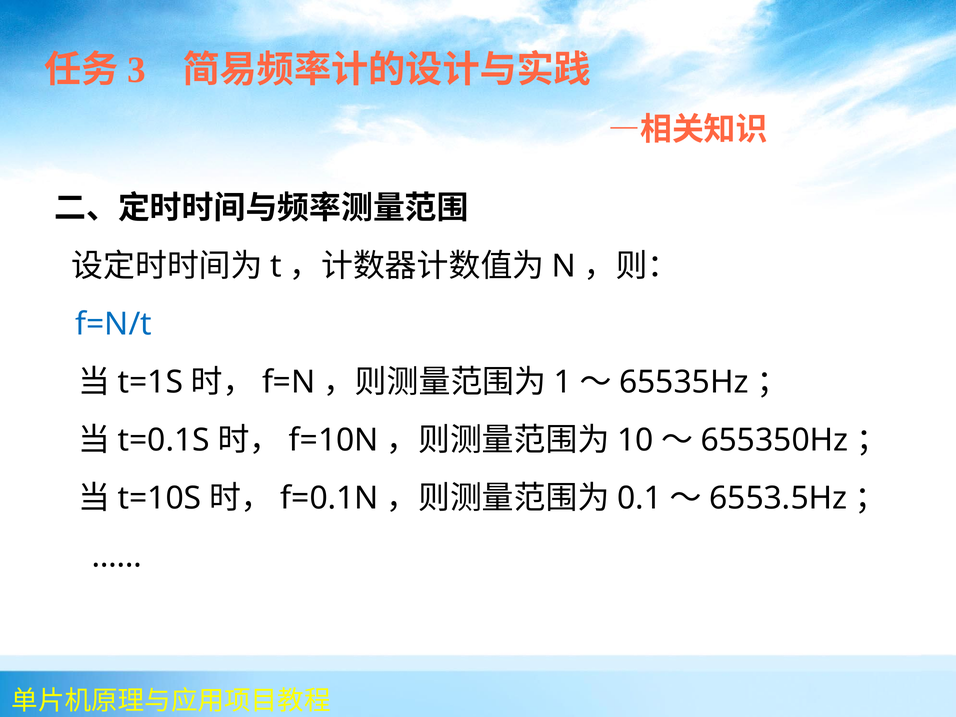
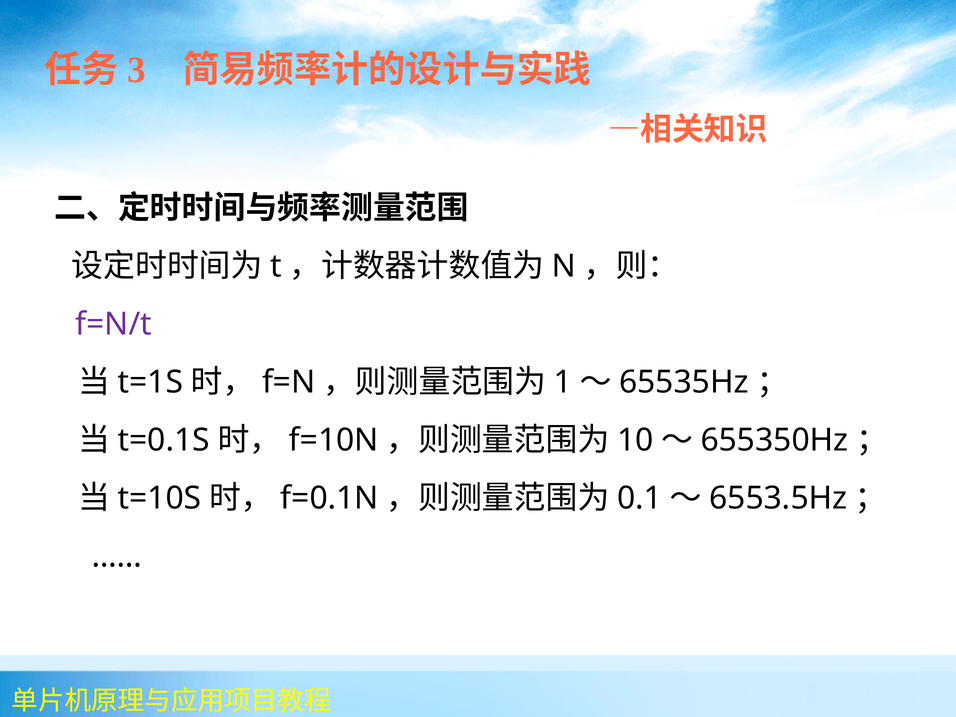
f=N/t colour: blue -> purple
